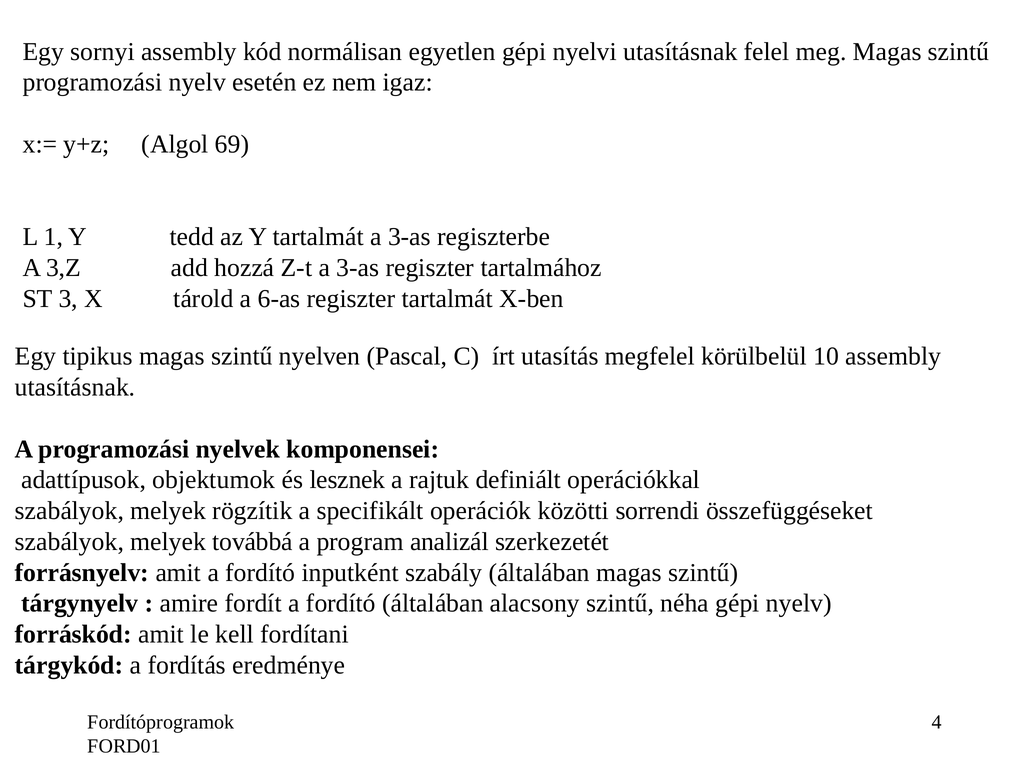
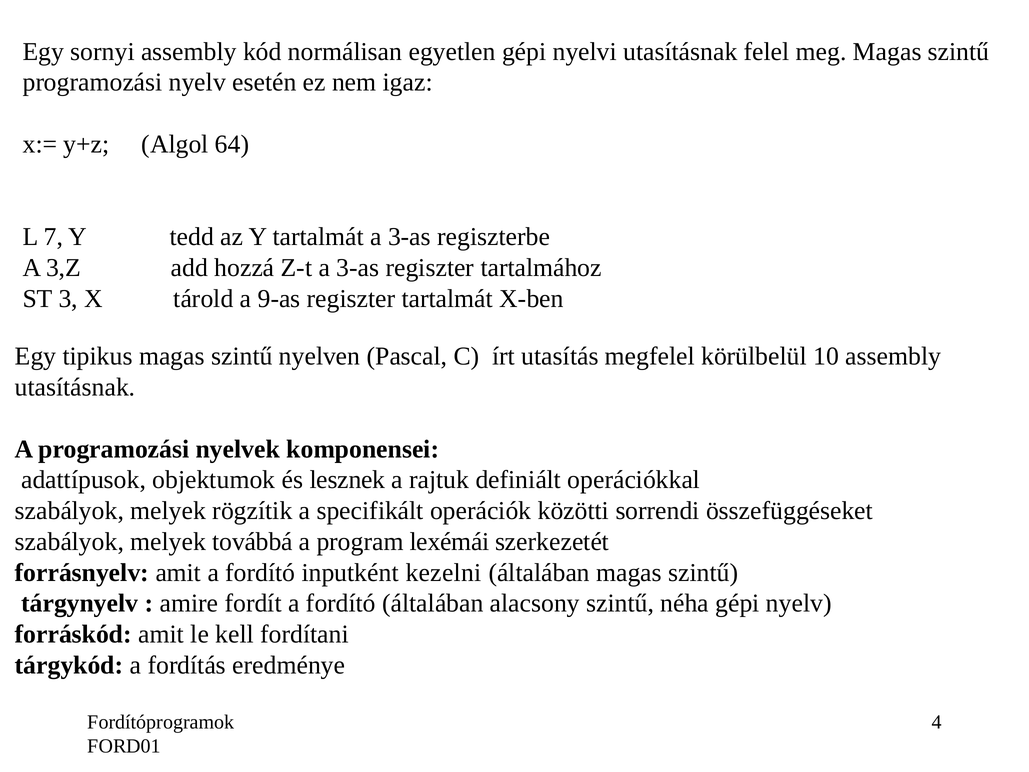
69: 69 -> 64
1: 1 -> 7
6-as: 6-as -> 9-as
analizál: analizál -> lexémái
szabály: szabály -> kezelni
